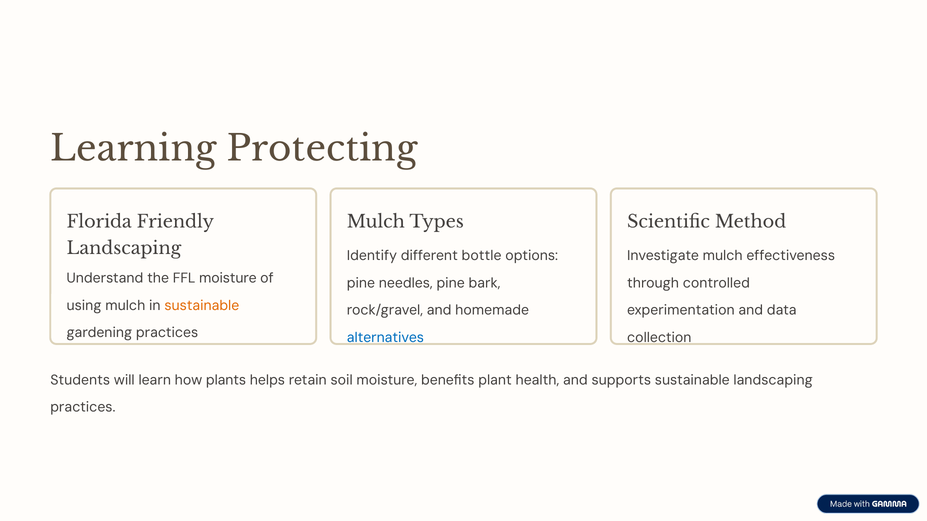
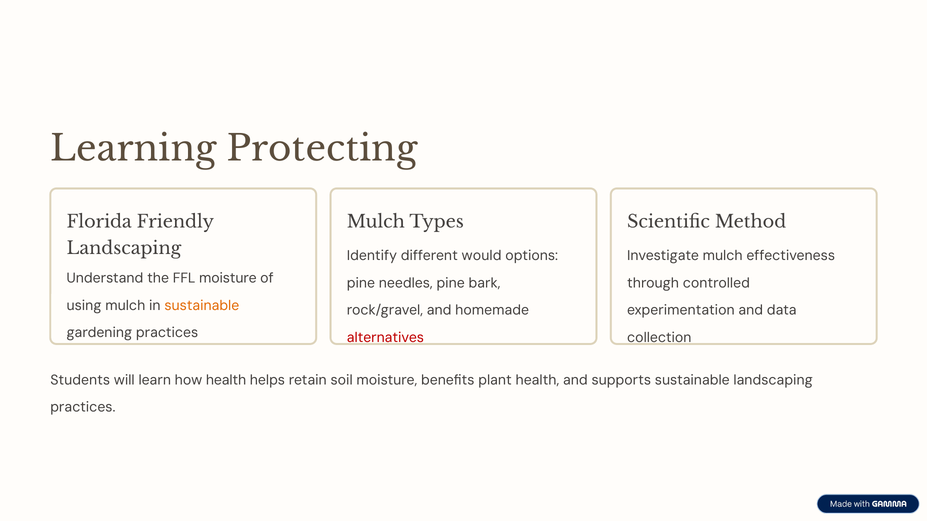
bottle: bottle -> would
alternatives colour: blue -> red
how plants: plants -> health
